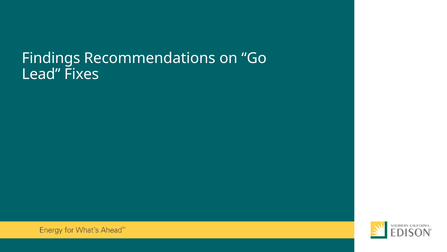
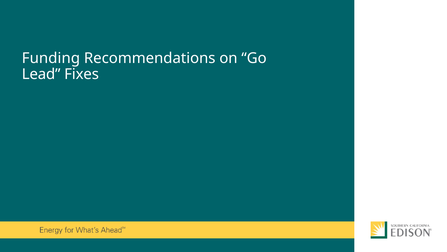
Findings: Findings -> Funding
